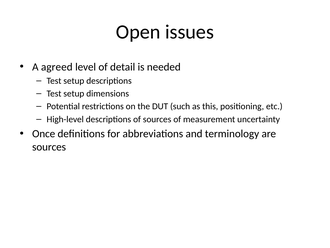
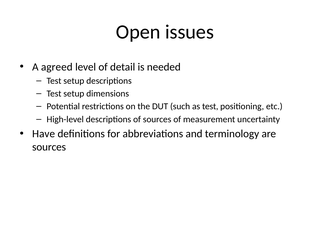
as this: this -> test
Once: Once -> Have
